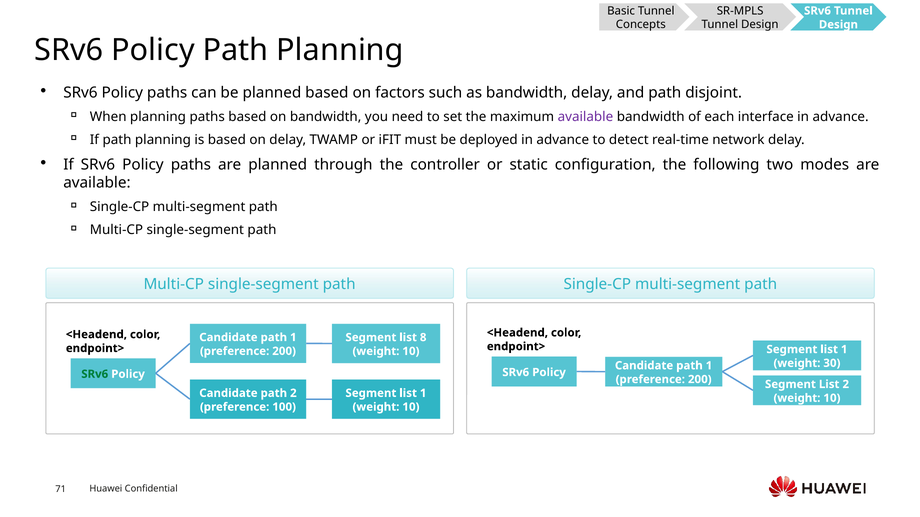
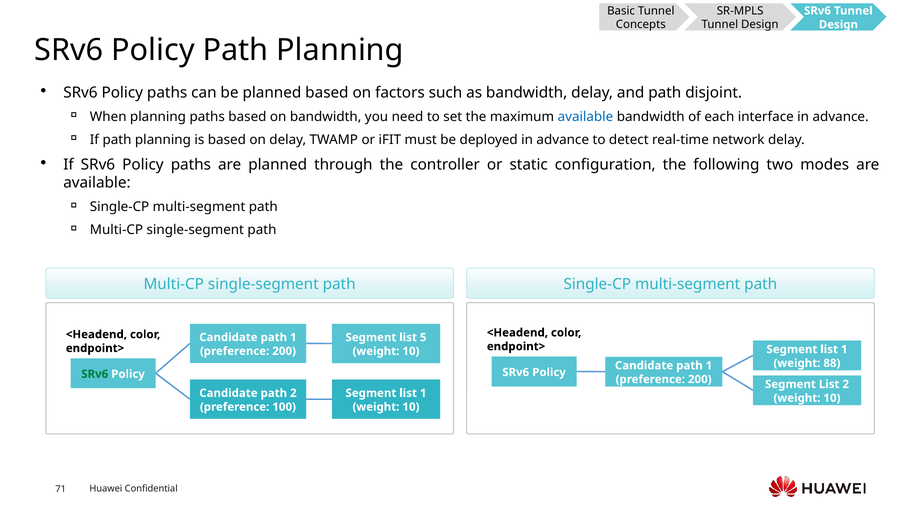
available at (585, 117) colour: purple -> blue
8: 8 -> 5
30: 30 -> 88
